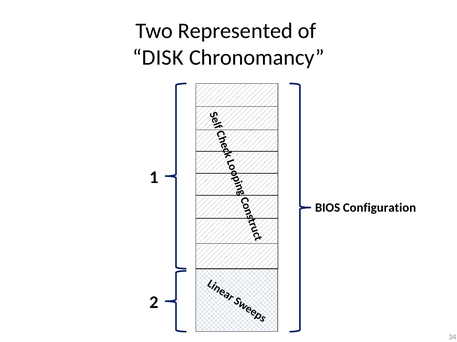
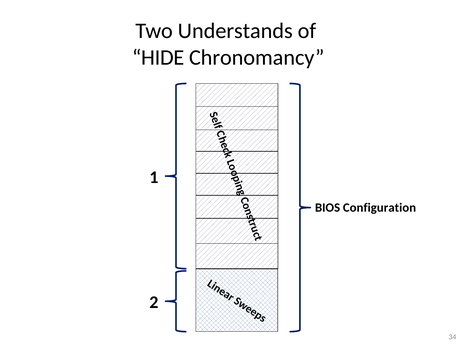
Represented: Represented -> Understands
DISK: DISK -> HIDE
